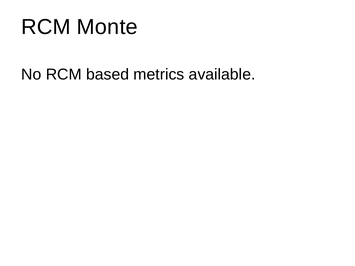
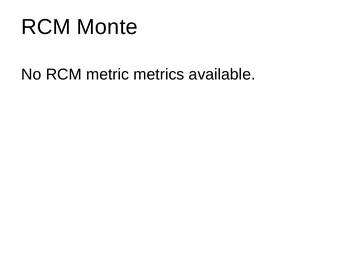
based: based -> metric
